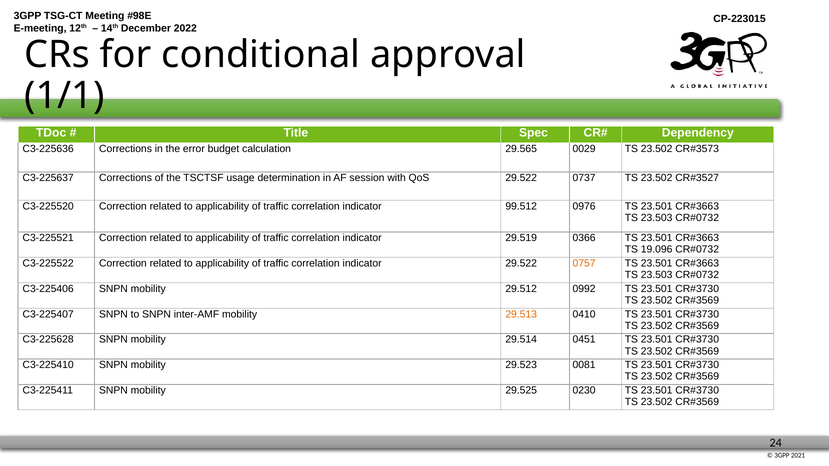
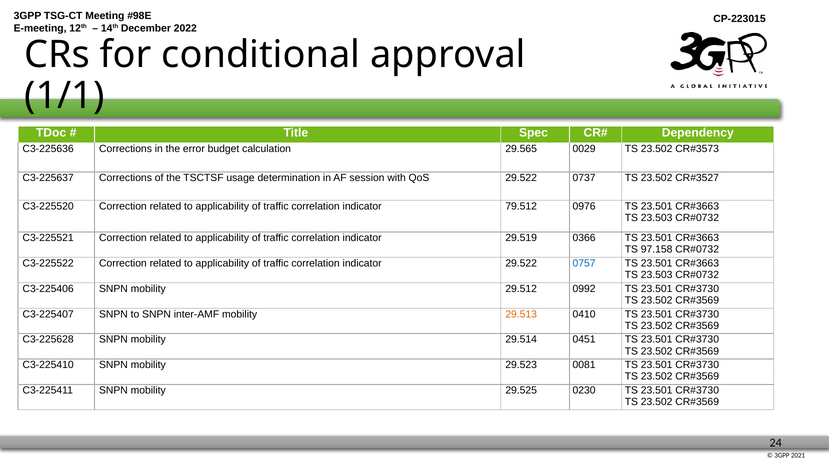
99.512: 99.512 -> 79.512
19.096: 19.096 -> 97.158
0757 colour: orange -> blue
